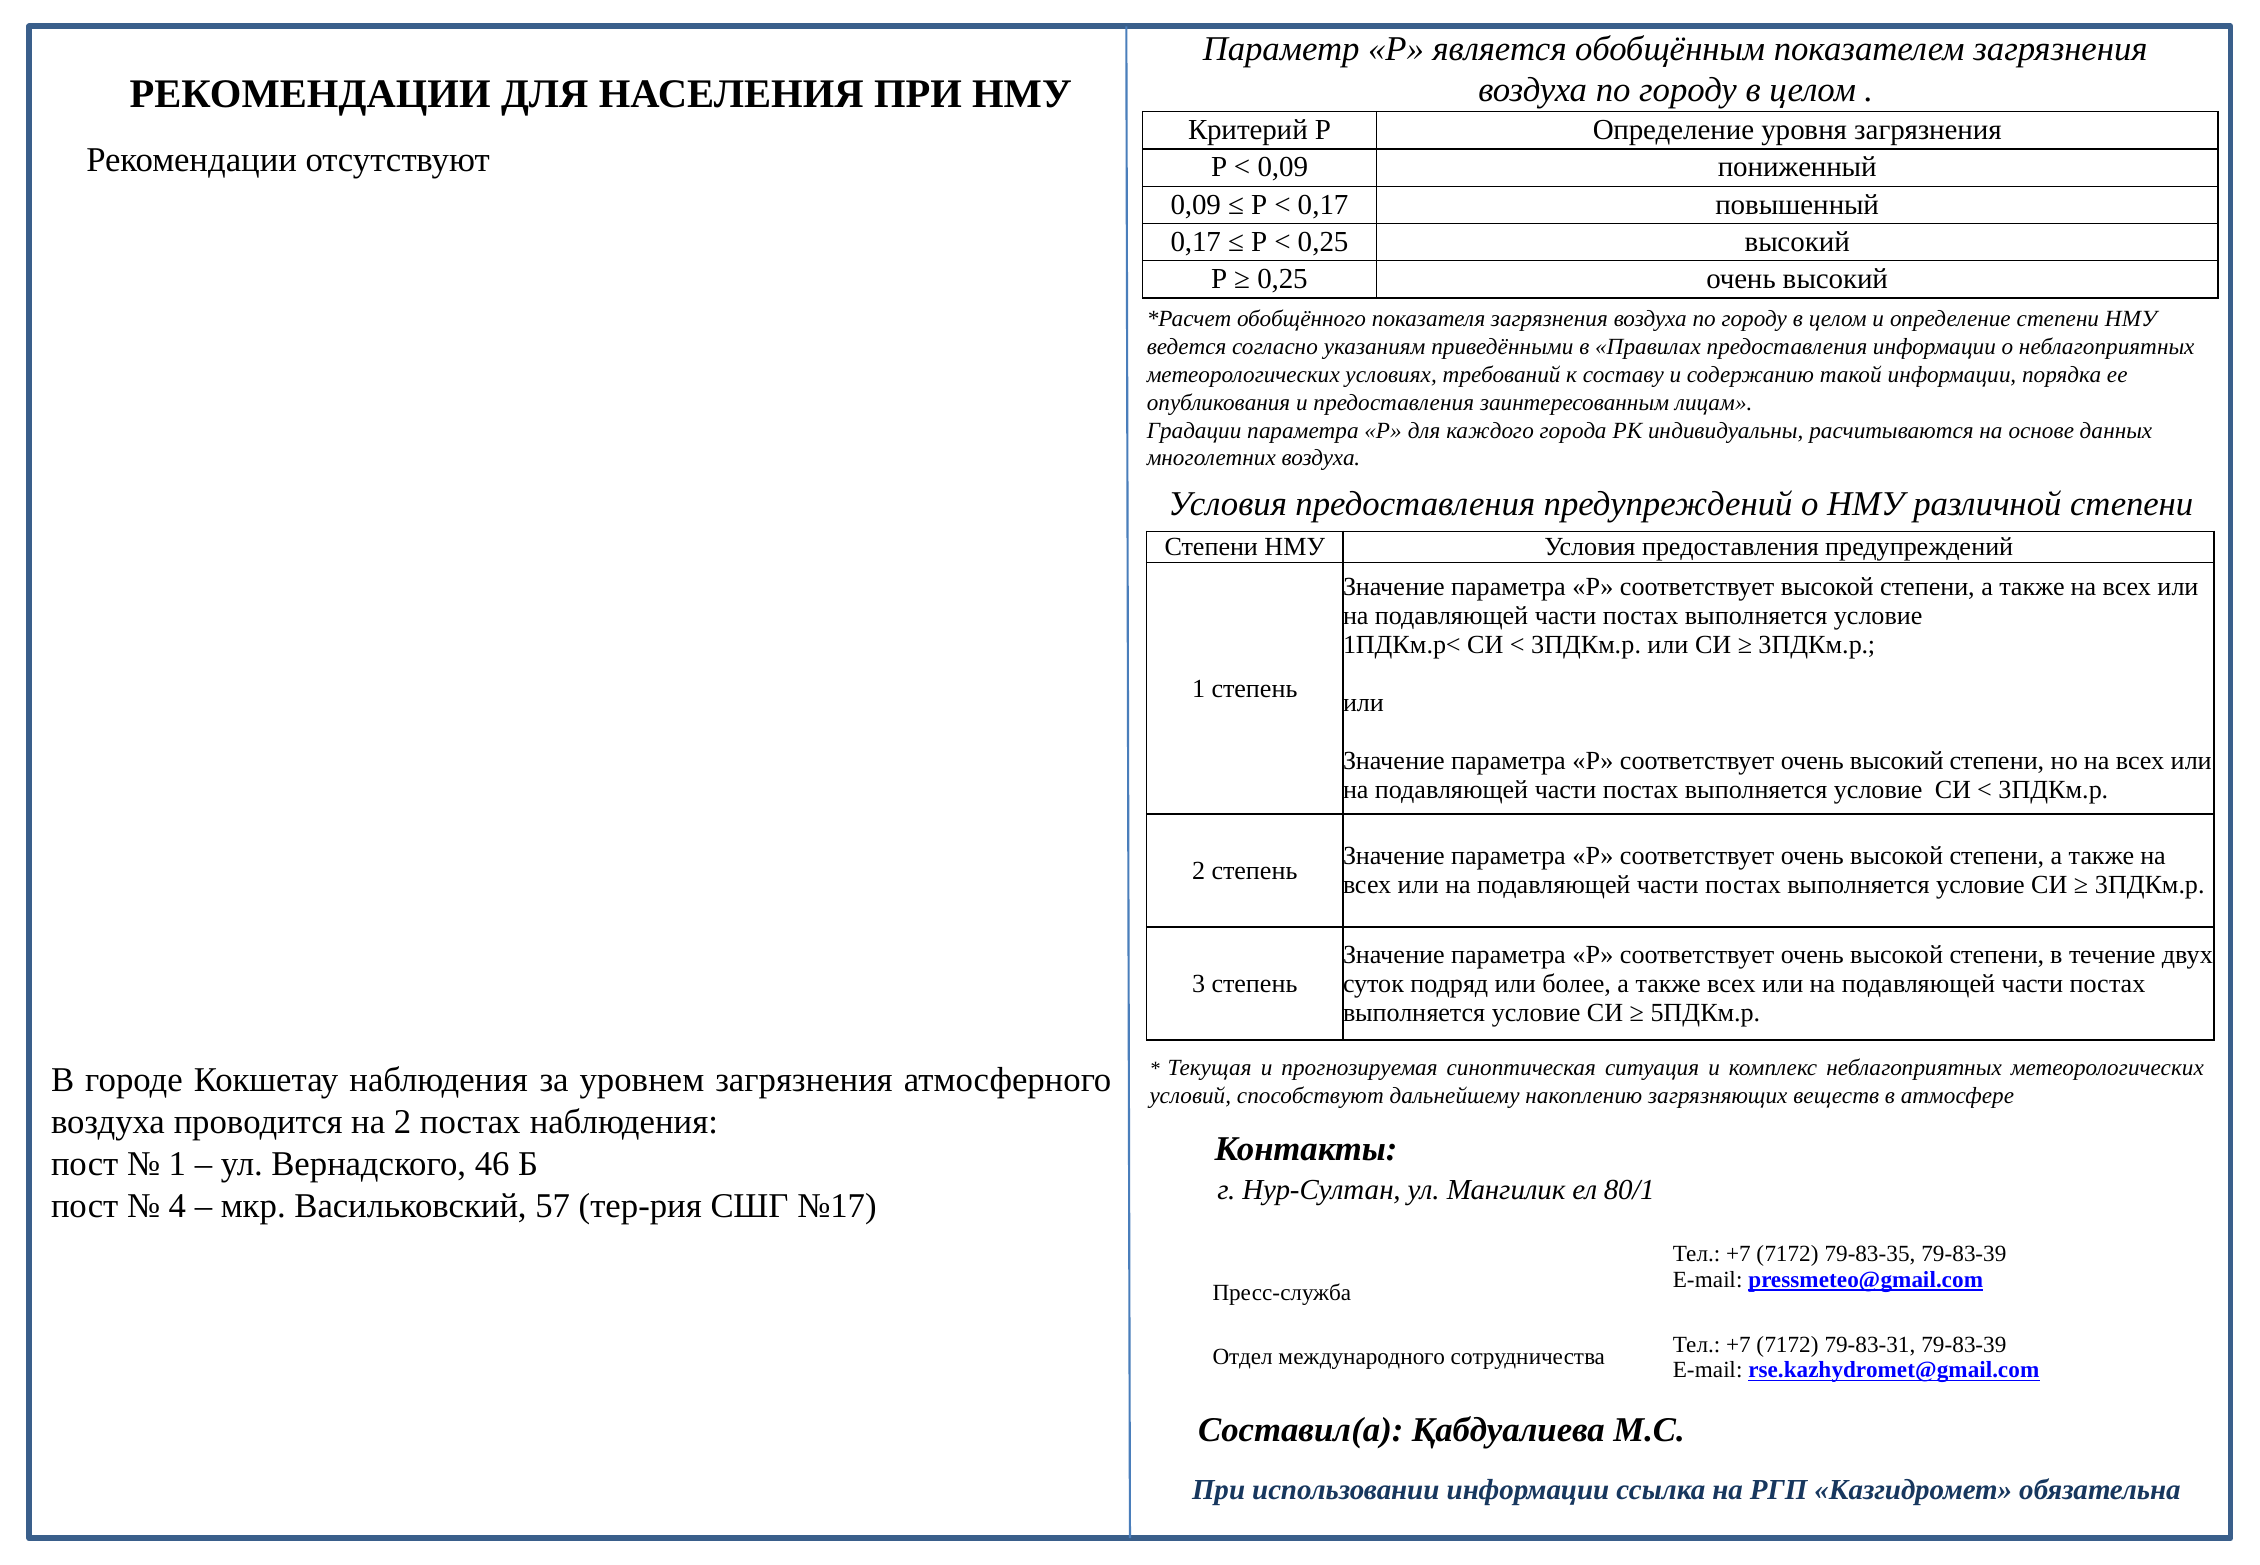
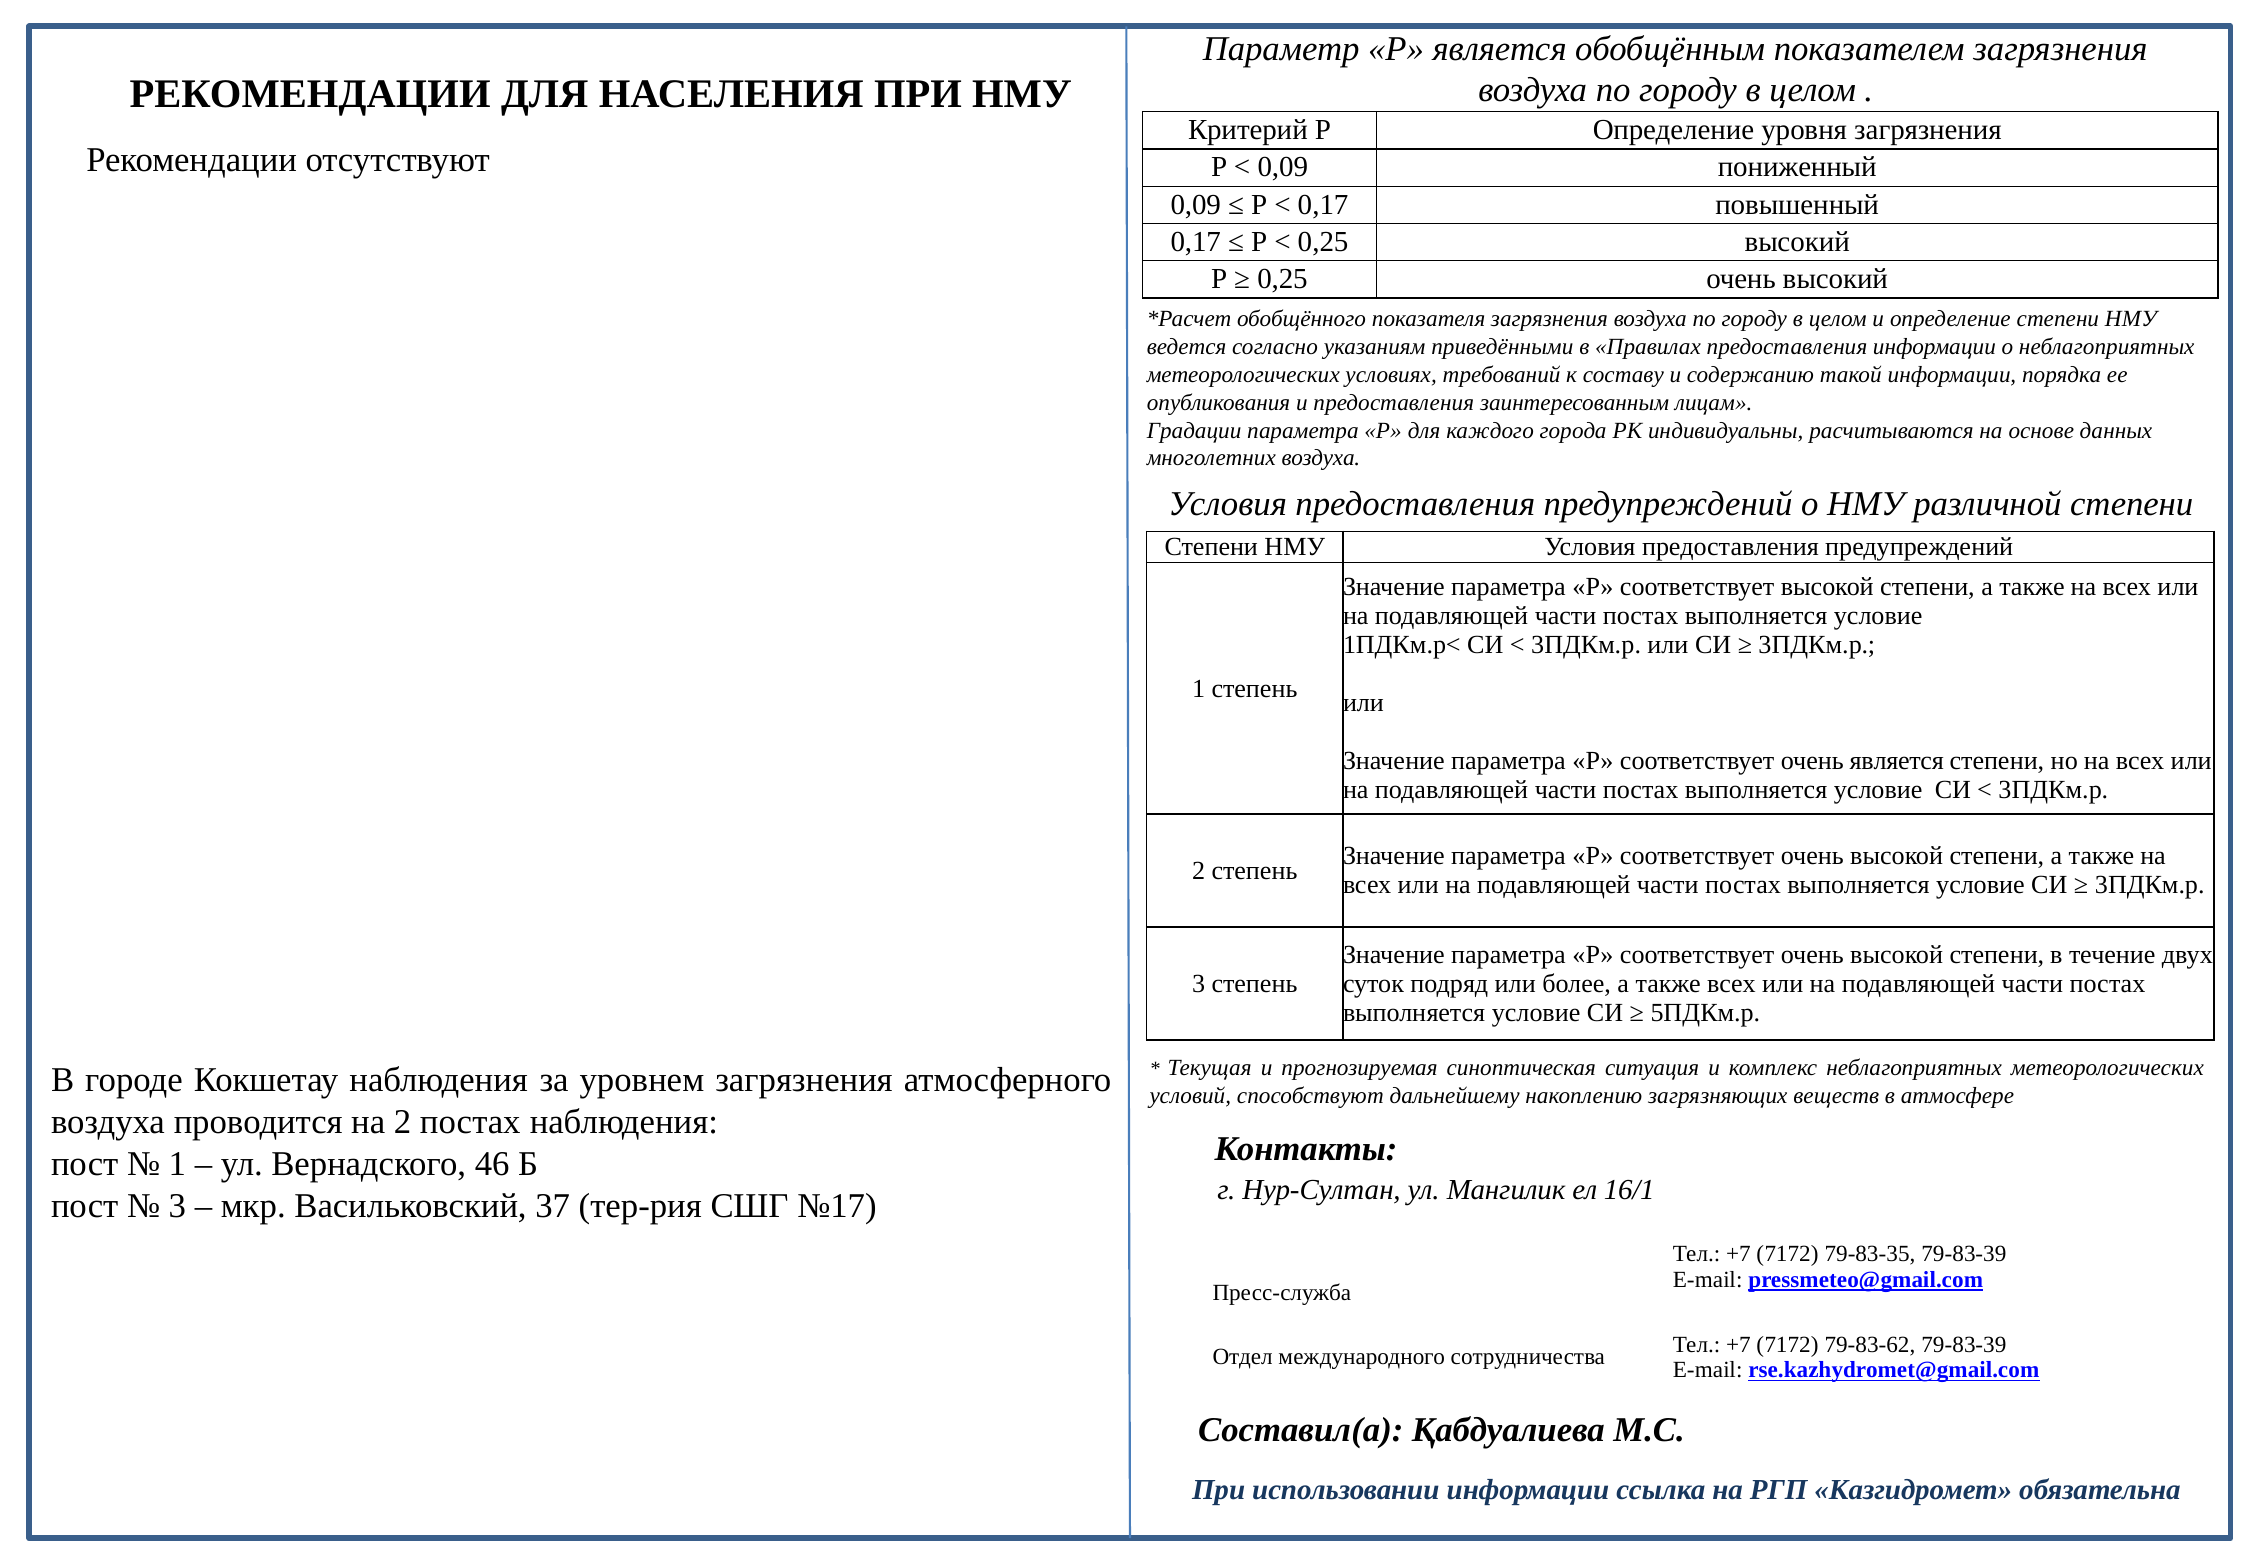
соответствует очень высокий: высокий -> является
80/1: 80/1 -> 16/1
4 at (177, 1205): 4 -> 3
57: 57 -> 37
79-83-31: 79-83-31 -> 79-83-62
